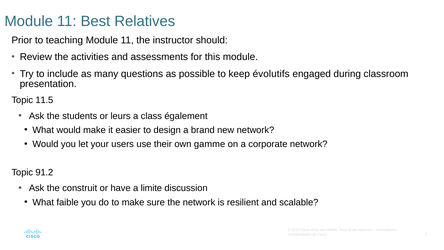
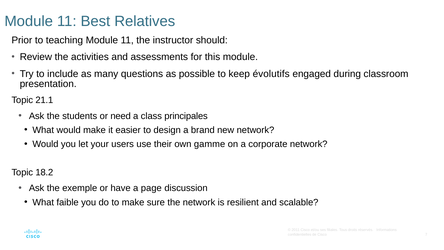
11.5: 11.5 -> 21.1
leurs: leurs -> need
également: également -> principales
91.2: 91.2 -> 18.2
construit: construit -> exemple
limite: limite -> page
